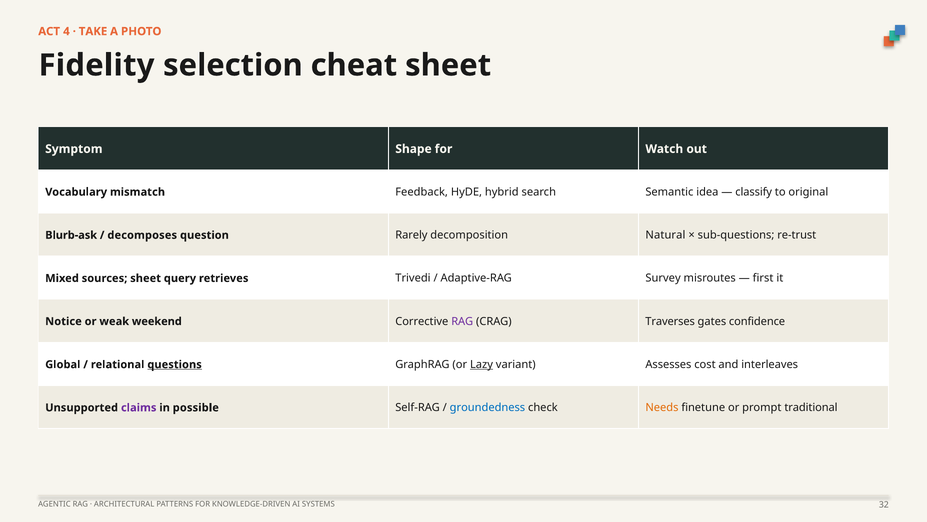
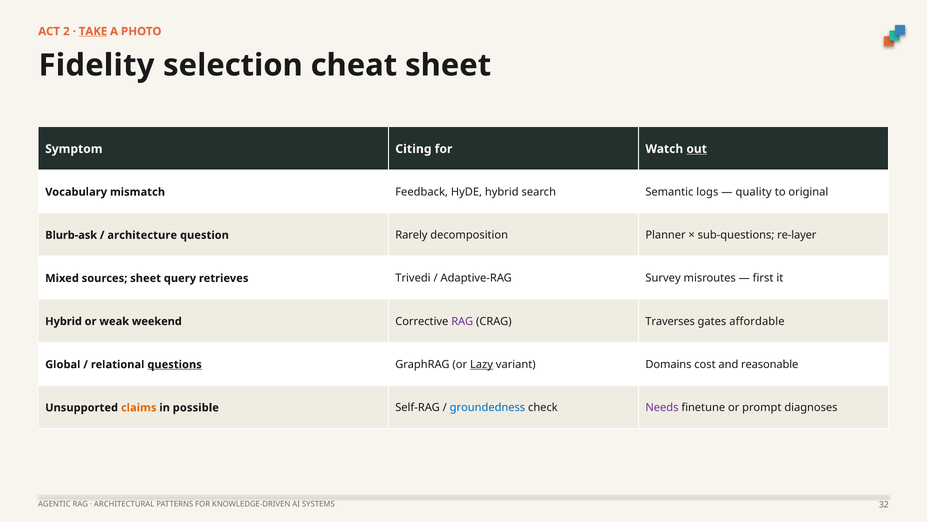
4: 4 -> 2
TAKE underline: none -> present
Shape: Shape -> Citing
out underline: none -> present
idea: idea -> logs
classify: classify -> quality
decomposes: decomposes -> architecture
Natural: Natural -> Planner
re-trust: re-trust -> re-layer
Notice at (63, 321): Notice -> Hybrid
confidence: confidence -> affordable
Assesses: Assesses -> Domains
interleaves: interleaves -> reasonable
claims colour: purple -> orange
Needs colour: orange -> purple
traditional: traditional -> diagnoses
